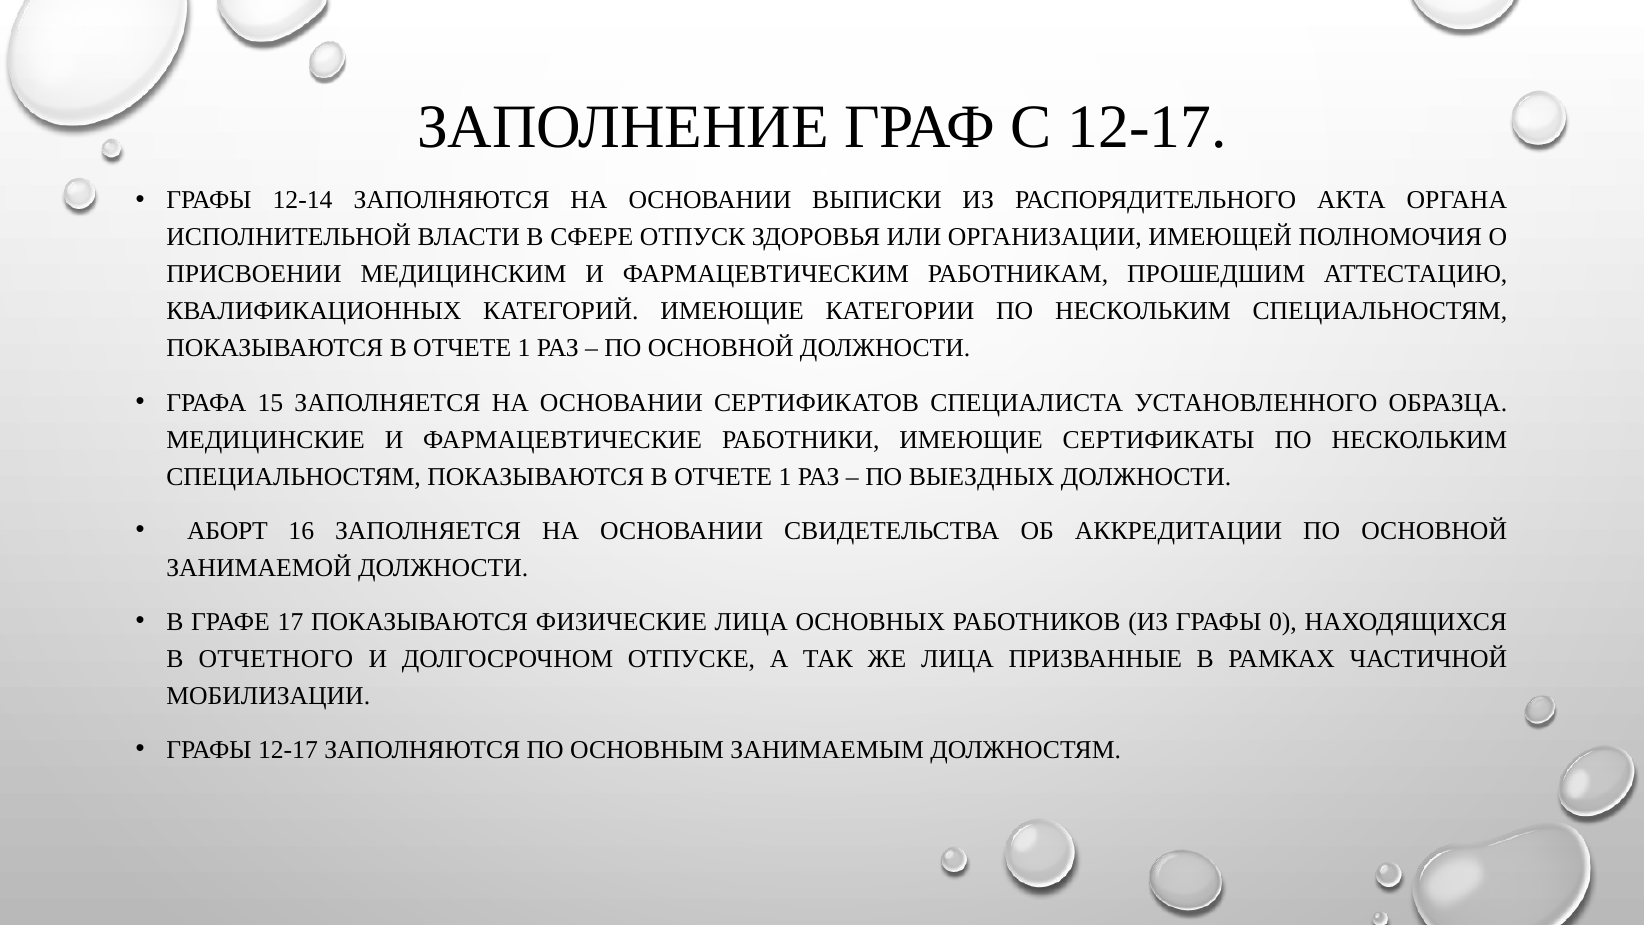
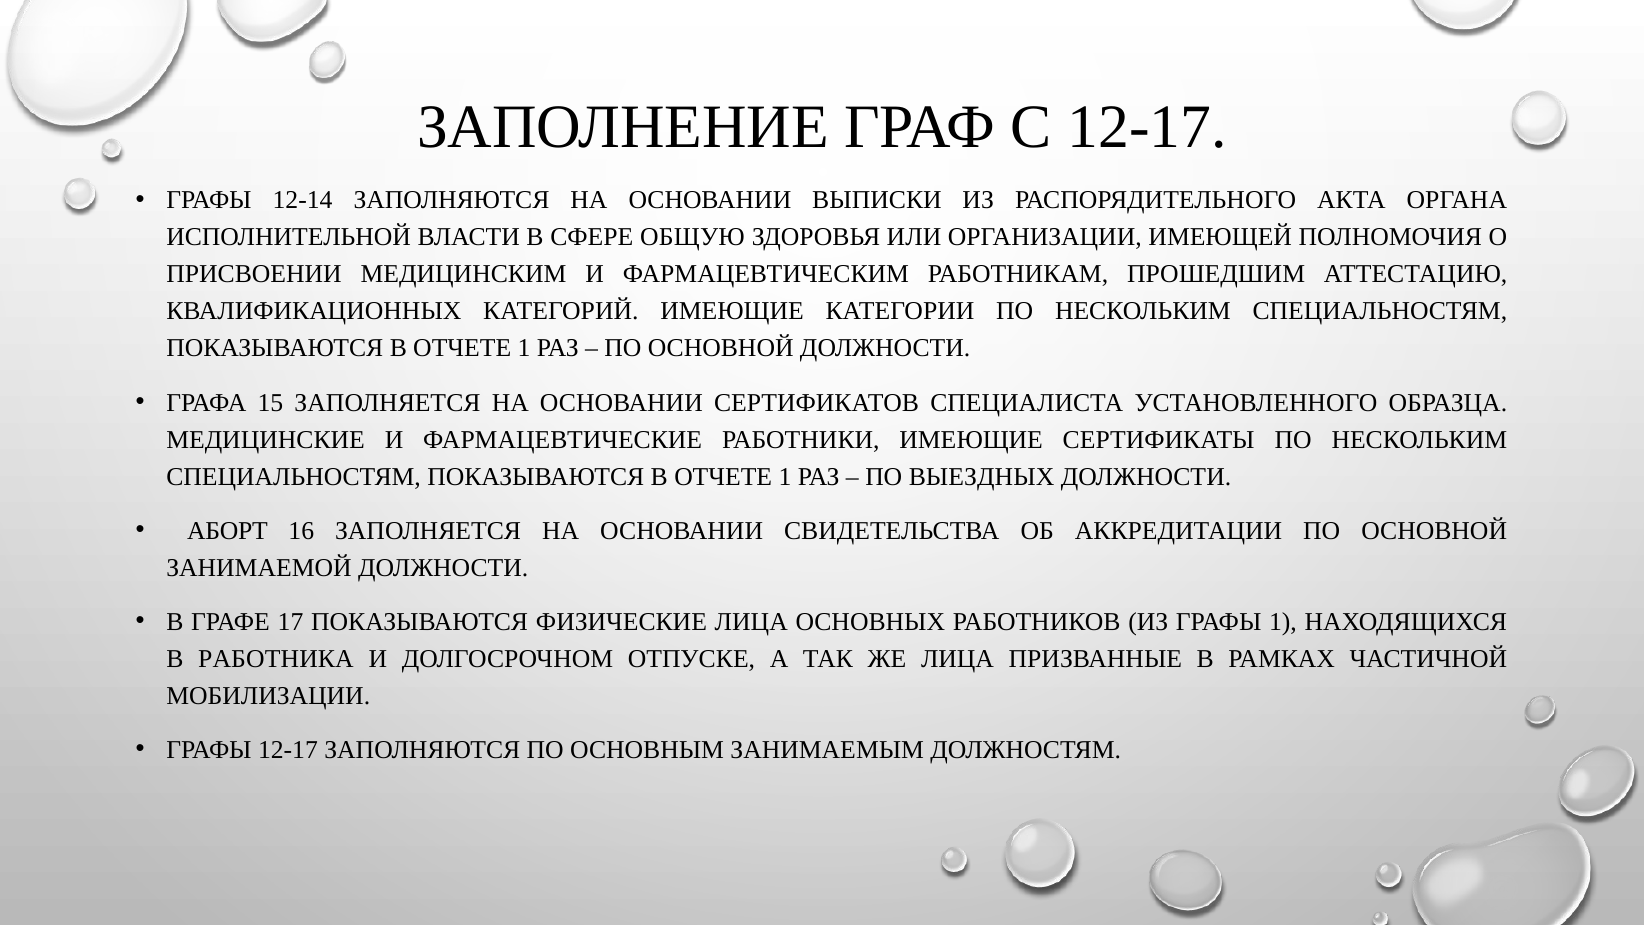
ОТПУСК: ОТПУСК -> ОБЩУЮ
ГРАФЫ 0: 0 -> 1
ОТЧЕТНОГО: ОТЧЕТНОГО -> РАБОТНИКА
